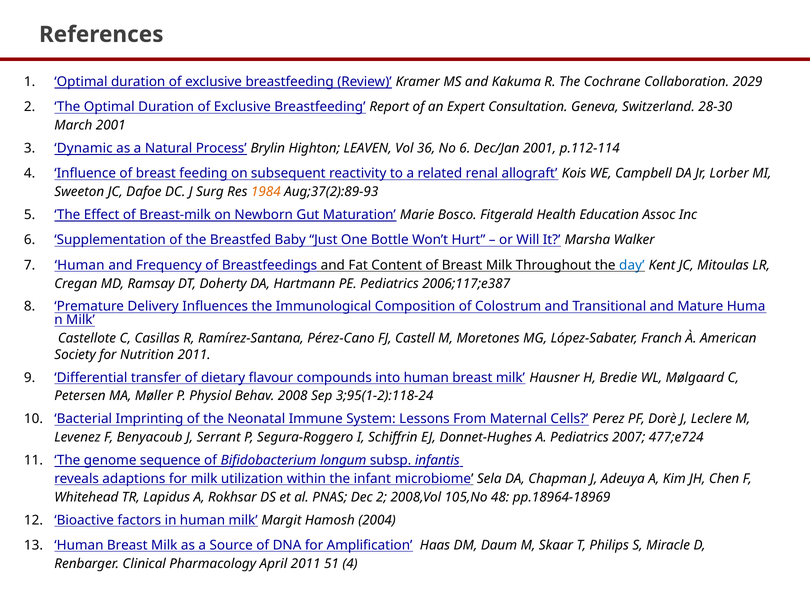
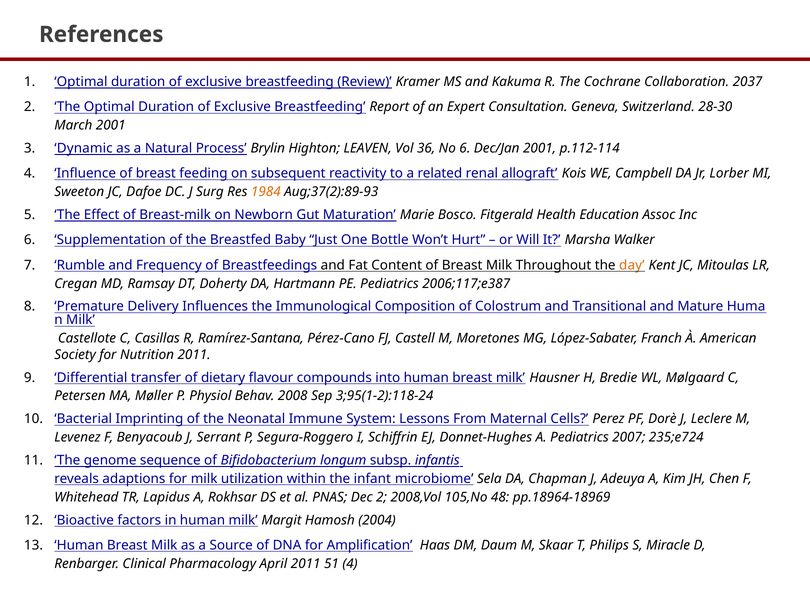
2029: 2029 -> 2037
Human at (80, 265): Human -> Rumble
day colour: blue -> orange
477;e724: 477;e724 -> 235;e724
